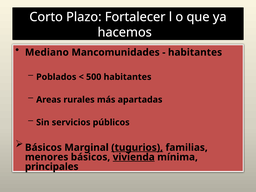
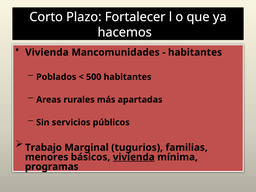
Mediano at (47, 52): Mediano -> Vivienda
Básicos at (43, 148): Básicos -> Trabajo
tugurios underline: present -> none
principales: principales -> programas
